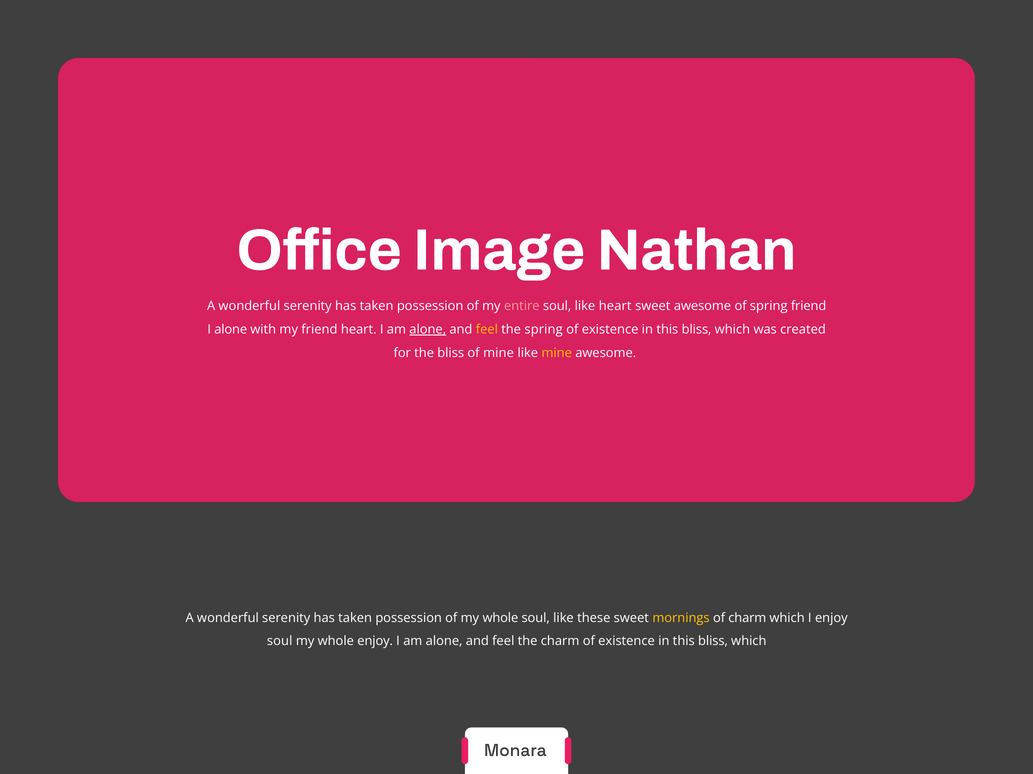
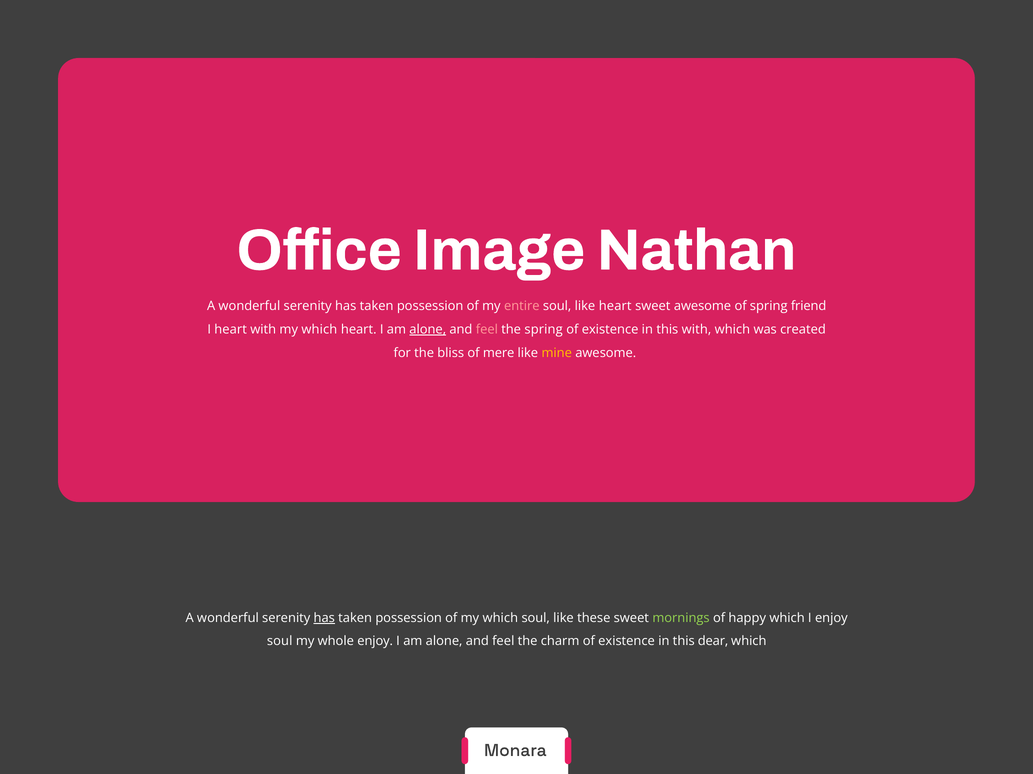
I alone: alone -> heart
with my friend: friend -> which
feel at (487, 330) colour: yellow -> pink
bliss at (697, 330): bliss -> with
of mine: mine -> mere
has at (324, 619) underline: none -> present
of my whole: whole -> which
mornings colour: yellow -> light green
of charm: charm -> happy
bliss at (713, 642): bliss -> dear
